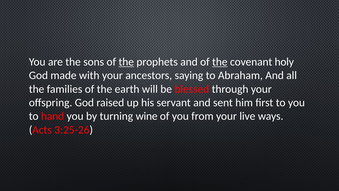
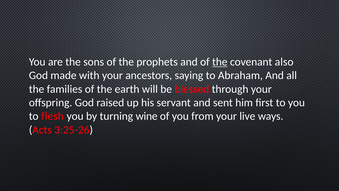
the at (126, 62) underline: present -> none
holy: holy -> also
hand: hand -> flesh
